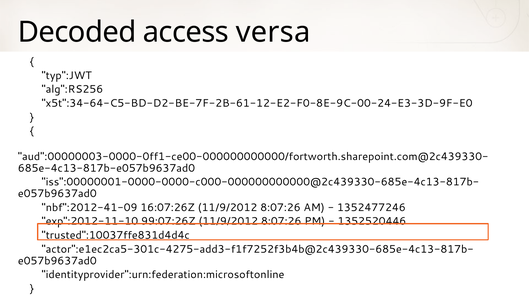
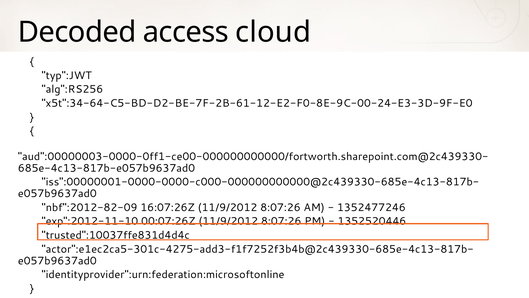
versa: versa -> cloud
nbf":2012-41-09: nbf":2012-41-09 -> nbf":2012-82-09
99:07:26Z: 99:07:26Z -> 00:07:26Z
